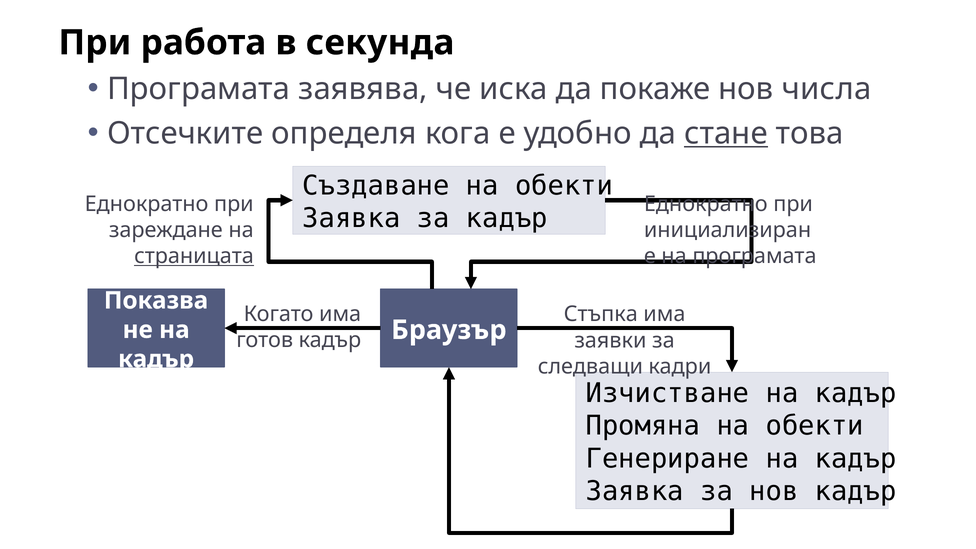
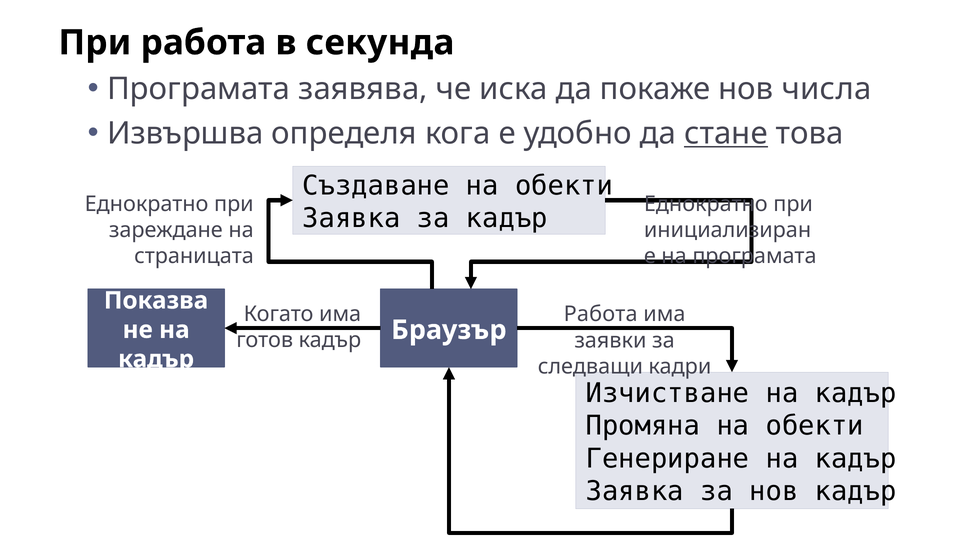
Отсечките: Отсечките -> Извършва
страницата underline: present -> none
Стъпка at (601, 314): Стъпка -> Работа
